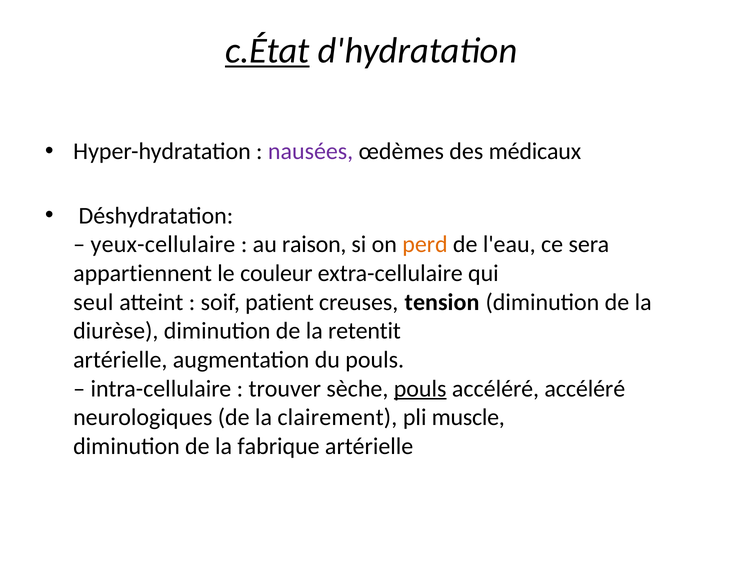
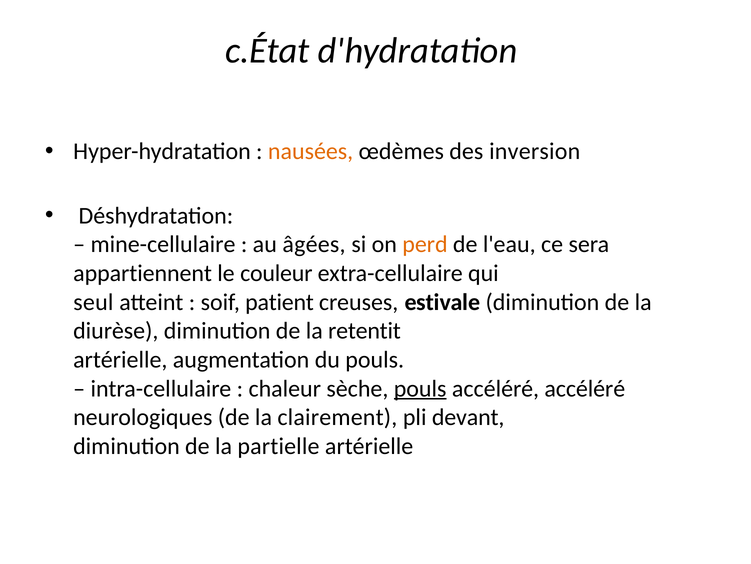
c.État underline: present -> none
nausées colour: purple -> orange
médicaux: médicaux -> inversion
yeux-cellulaire: yeux-cellulaire -> mine-cellulaire
raison: raison -> âgées
tension: tension -> estivale
trouver: trouver -> chaleur
muscle: muscle -> devant
fabrique: fabrique -> partielle
